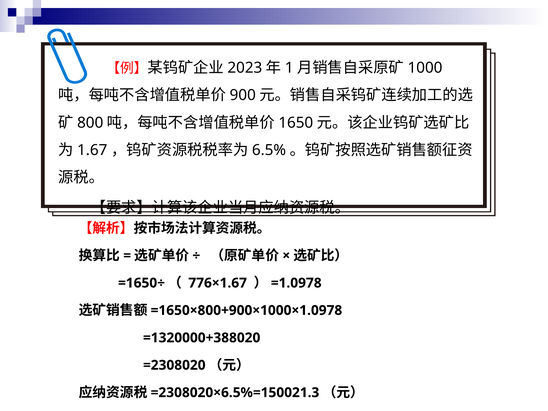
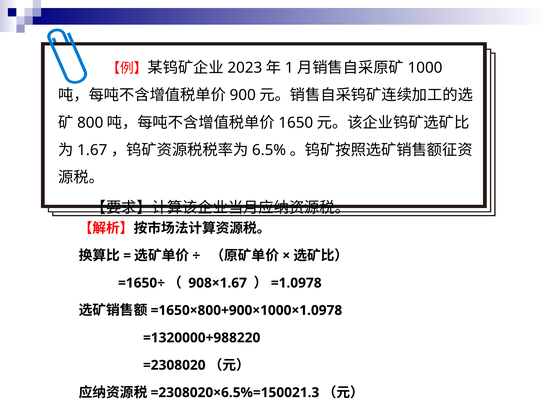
776×1.67: 776×1.67 -> 908×1.67
=1320000+388020: =1320000+388020 -> =1320000+988220
